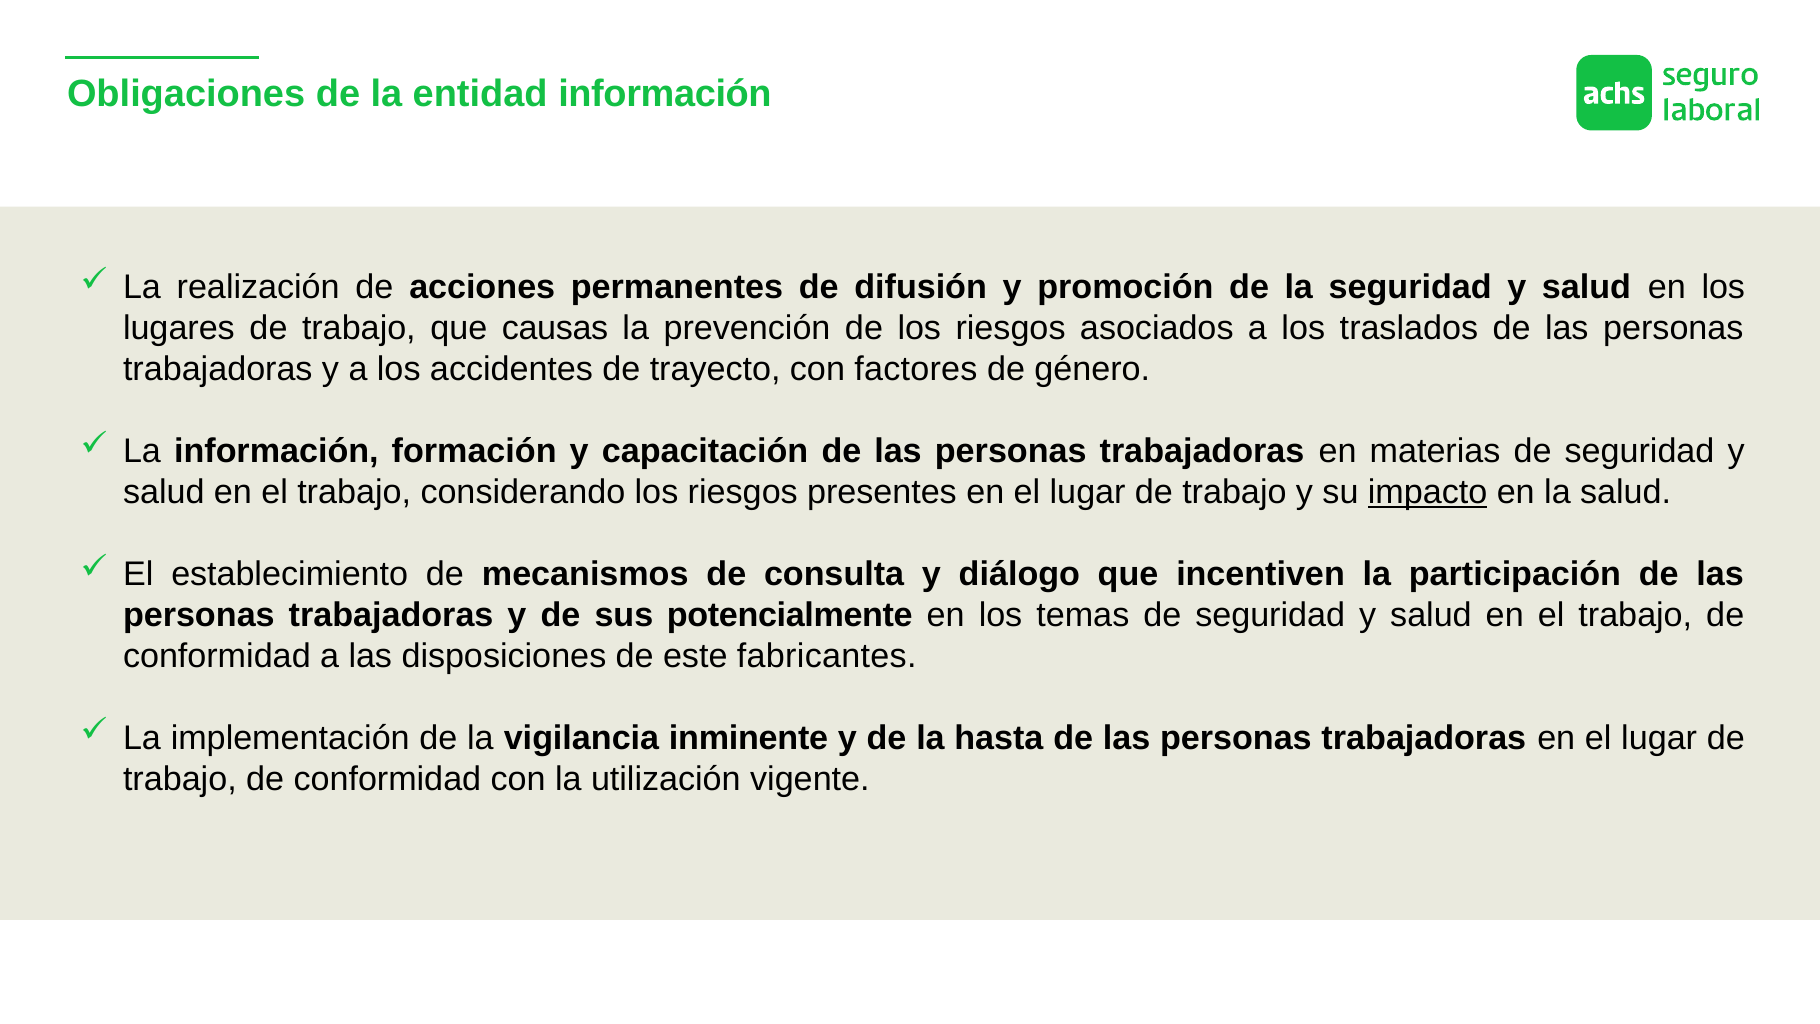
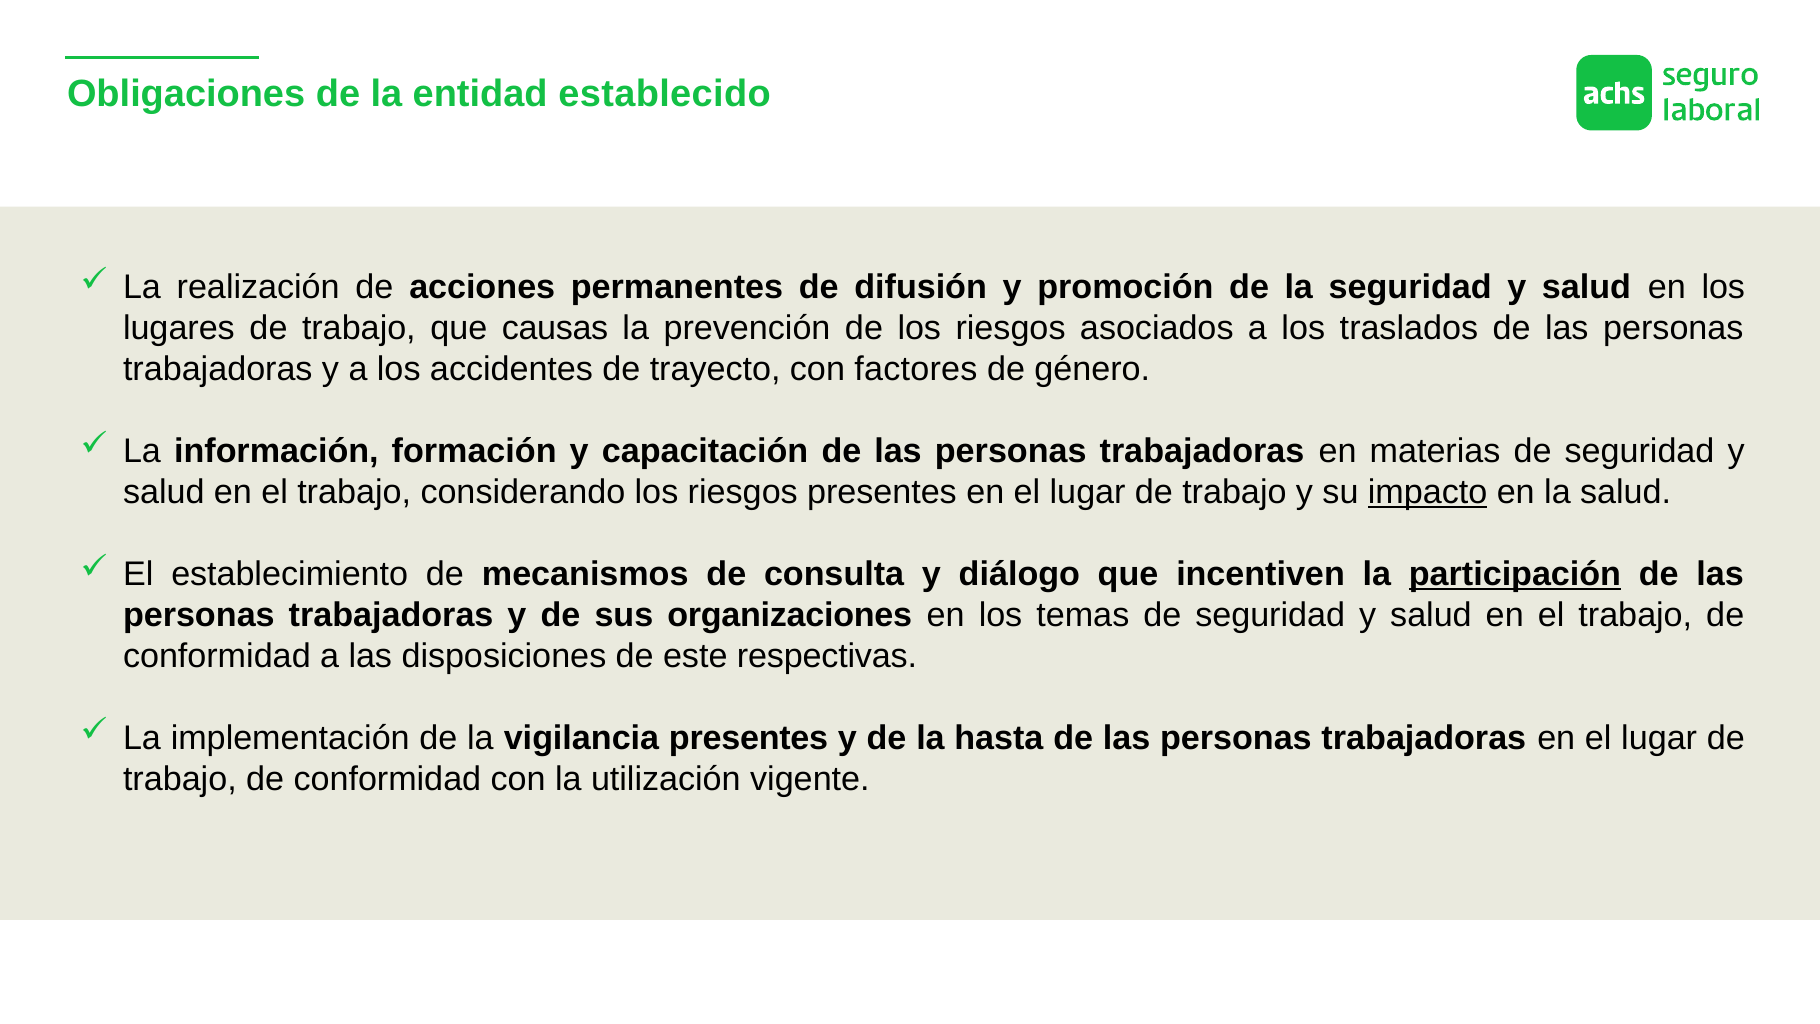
entidad información: información -> establecido
participación underline: none -> present
potencialmente: potencialmente -> organizaciones
fabricantes: fabricantes -> respectivas
vigilancia inminente: inminente -> presentes
